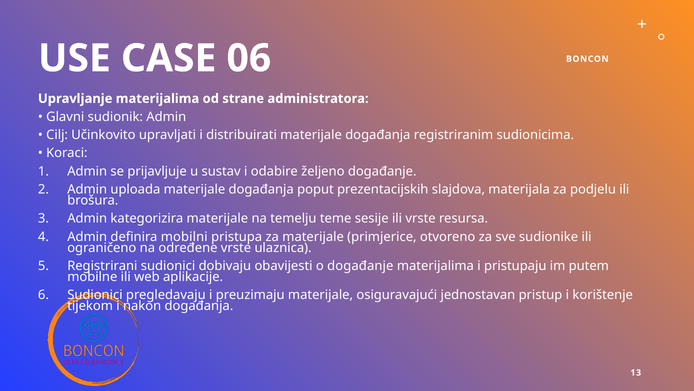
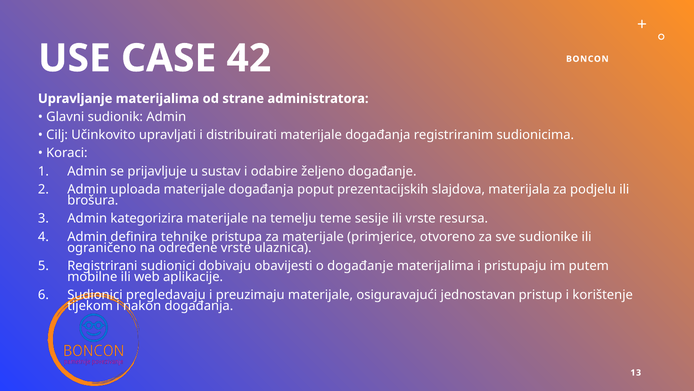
06: 06 -> 42
mobilni: mobilni -> tehnike
